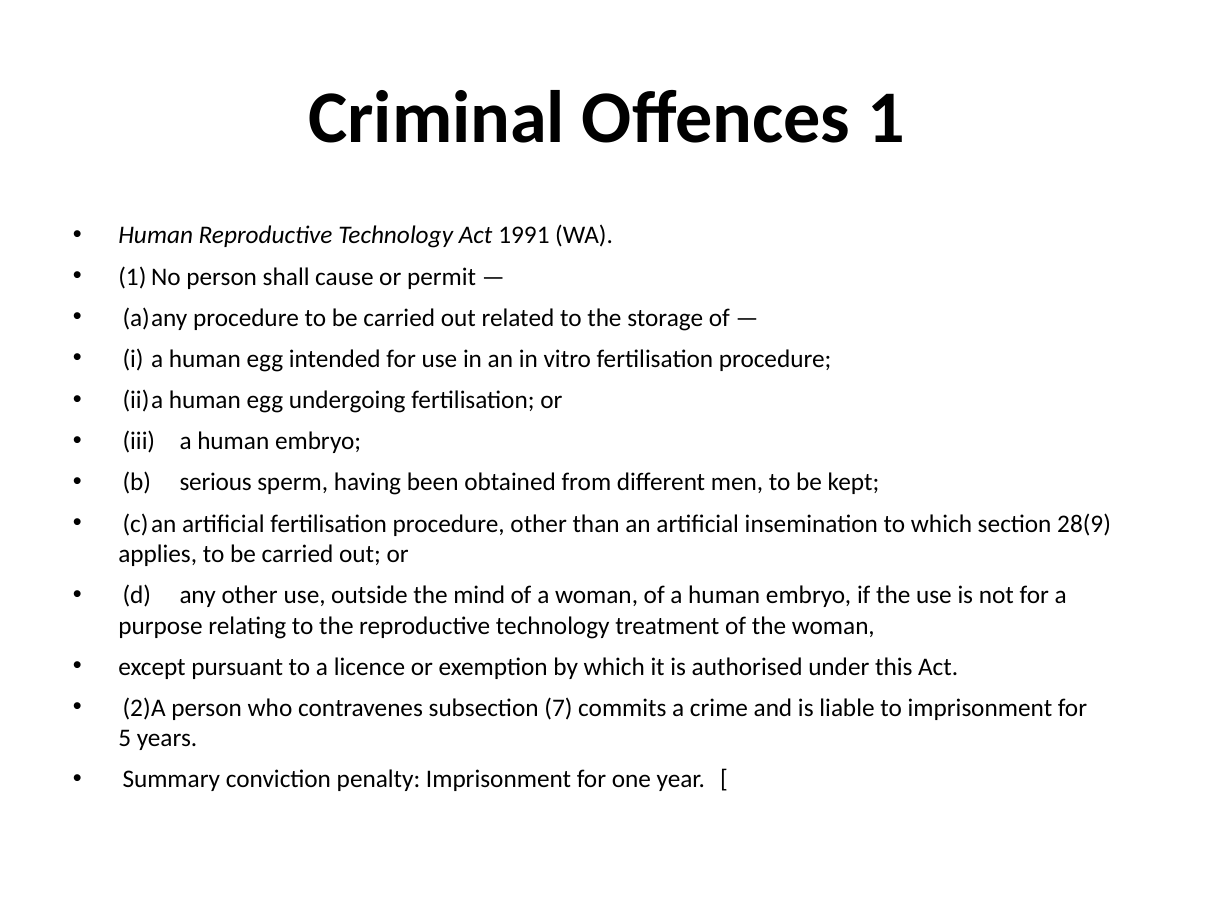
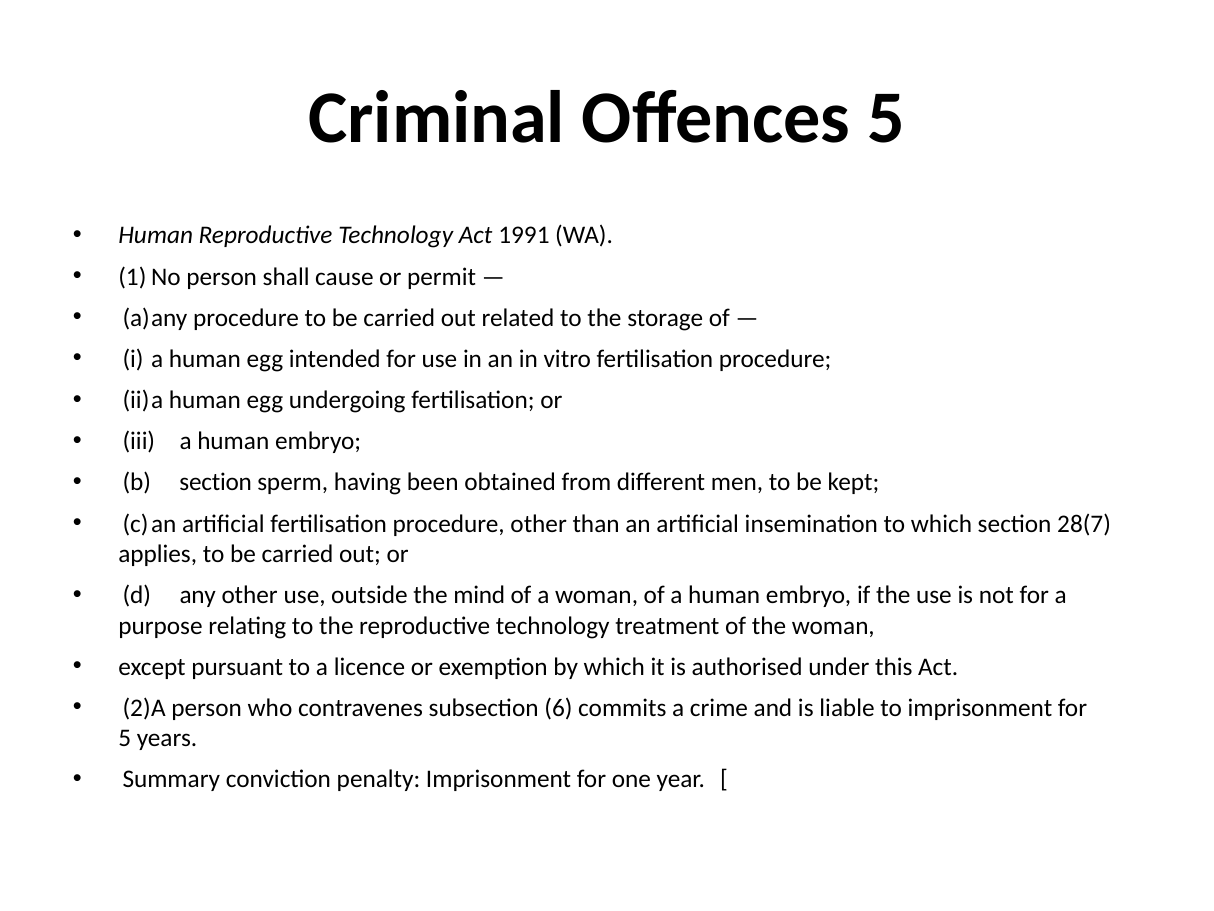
Offences 1: 1 -> 5
b serious: serious -> section
28(9: 28(9 -> 28(7
7: 7 -> 6
